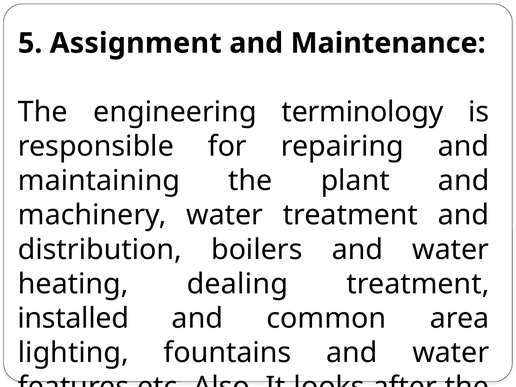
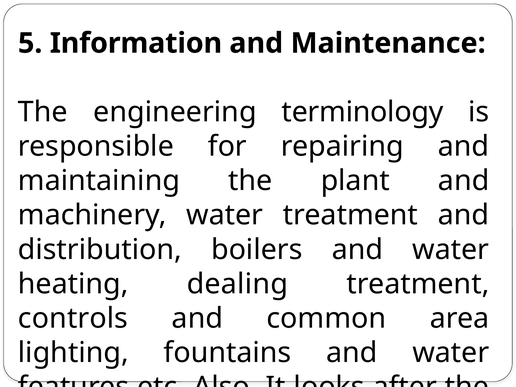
Assignment: Assignment -> Information
installed at (73, 318): installed -> controls
